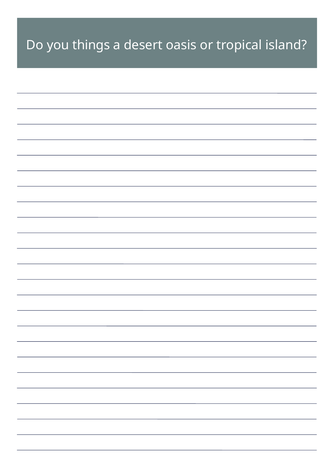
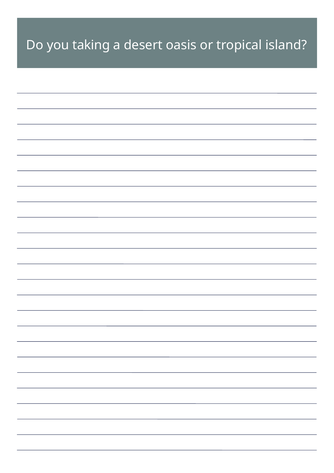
things: things -> taking
